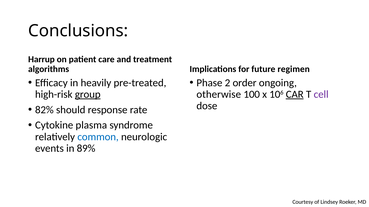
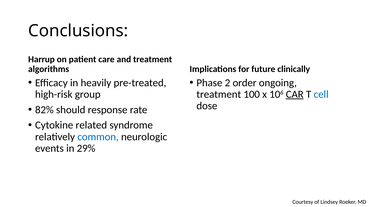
regimen: regimen -> clinically
group underline: present -> none
otherwise at (219, 95): otherwise -> treatment
cell colour: purple -> blue
plasma: plasma -> related
89%: 89% -> 29%
